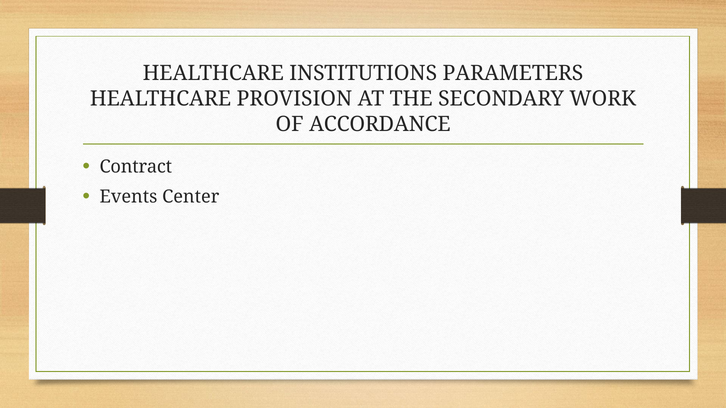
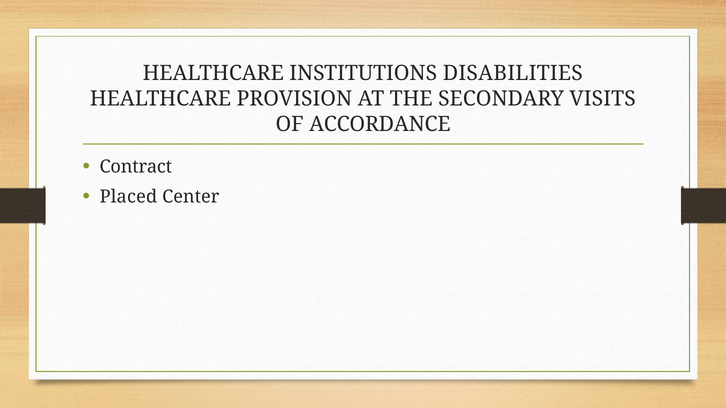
PARAMETERS: PARAMETERS -> DISABILITIES
WORK: WORK -> VISITS
Events: Events -> Placed
